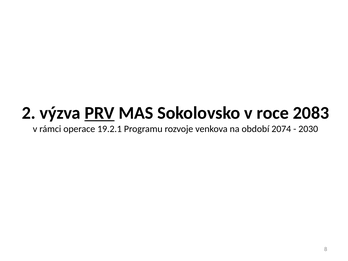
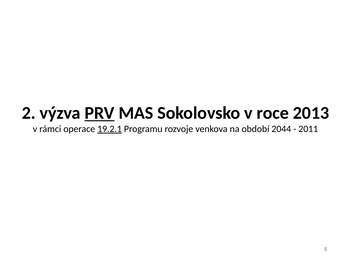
2083: 2083 -> 2013
19.2.1 underline: none -> present
2074: 2074 -> 2044
2030: 2030 -> 2011
